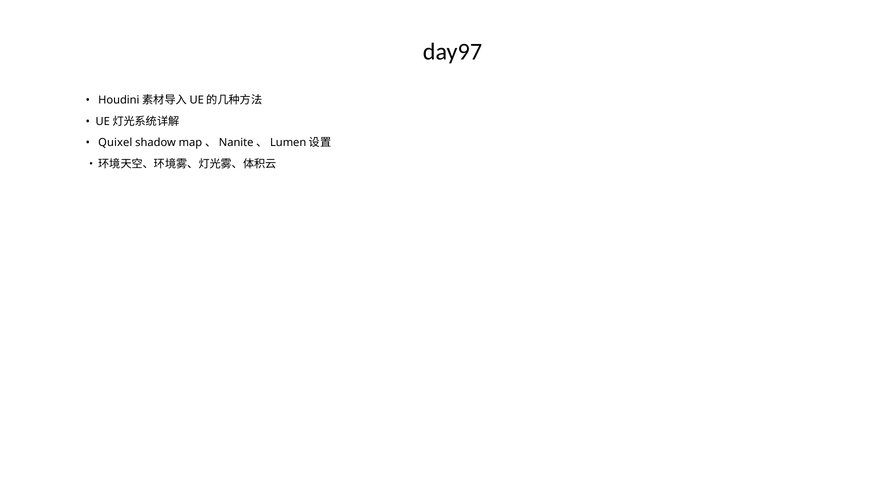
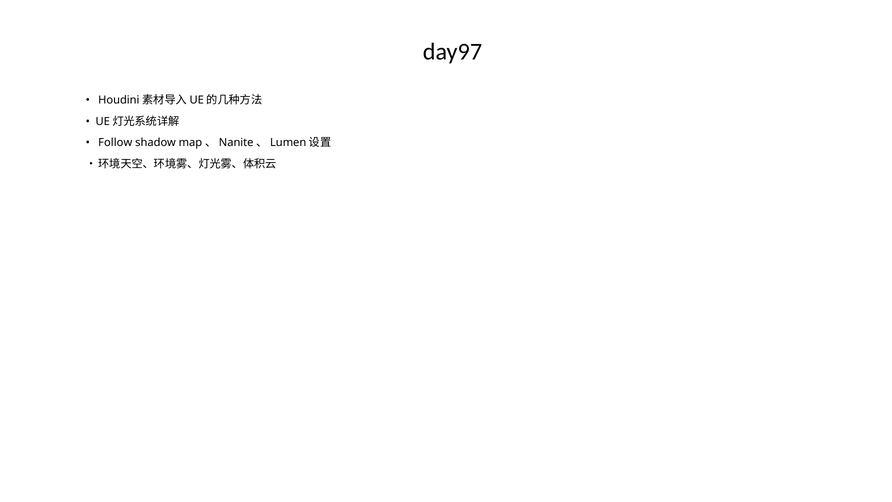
Quixel: Quixel -> Follow
